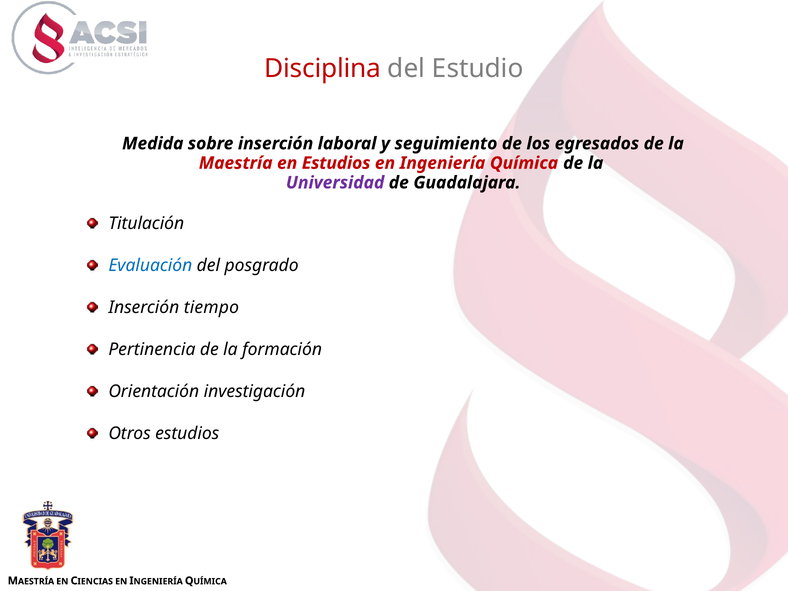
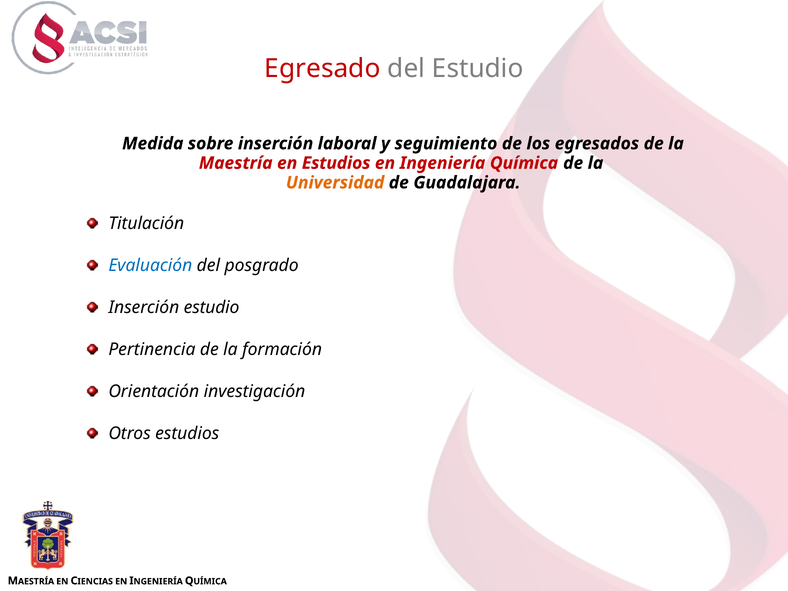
Disciplina: Disciplina -> Egresado
Universidad colour: purple -> orange
Inserción tiempo: tiempo -> estudio
